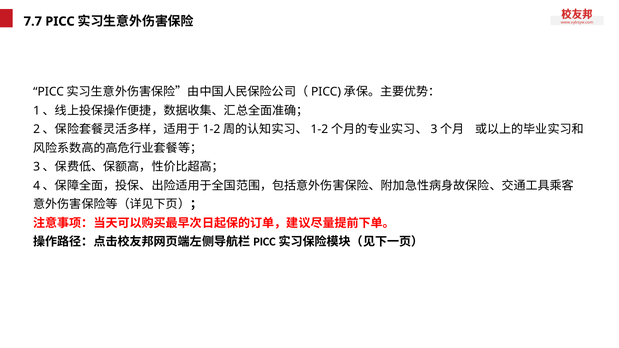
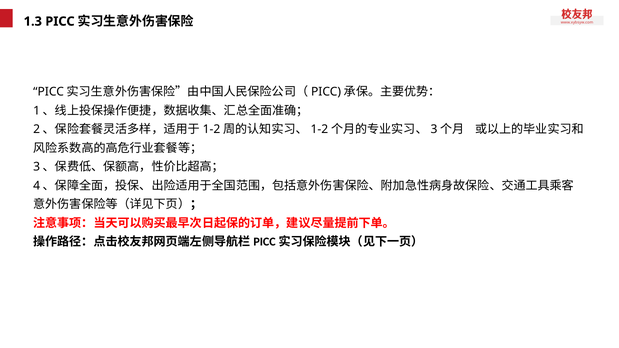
7.7: 7.7 -> 1.3
